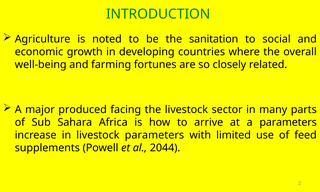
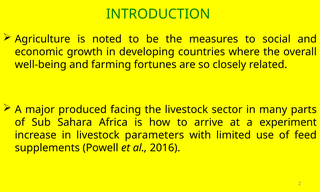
sanitation: sanitation -> measures
a parameters: parameters -> experiment
2044: 2044 -> 2016
